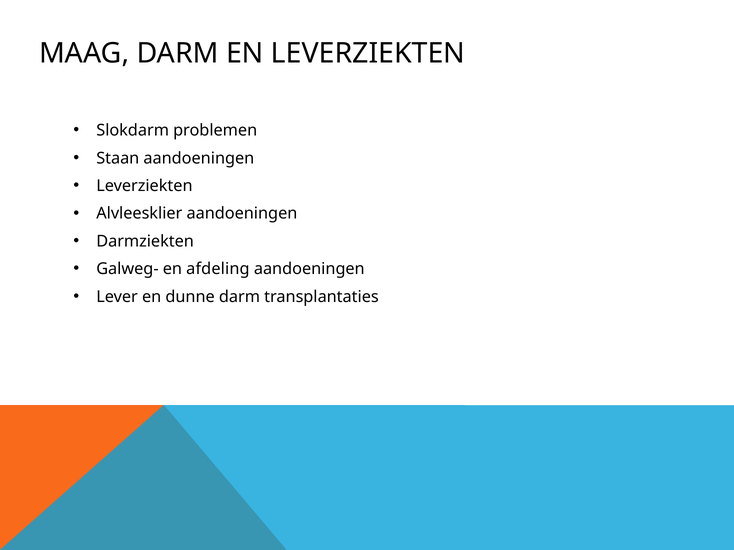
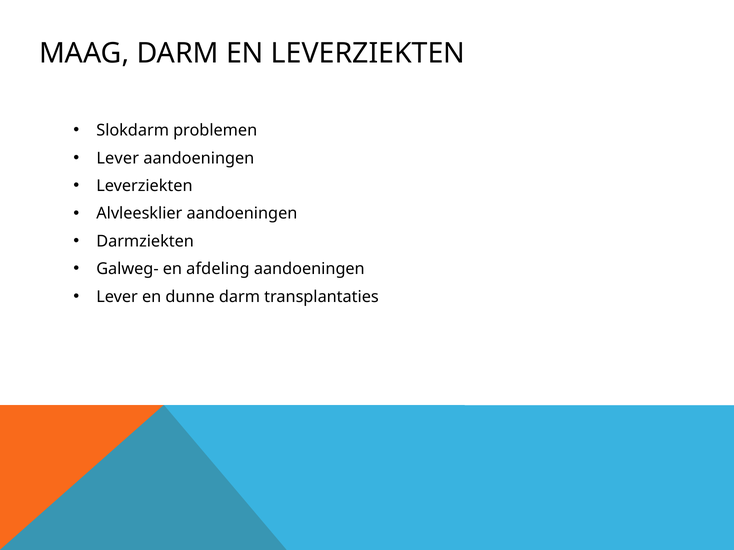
Staan at (118, 158): Staan -> Lever
